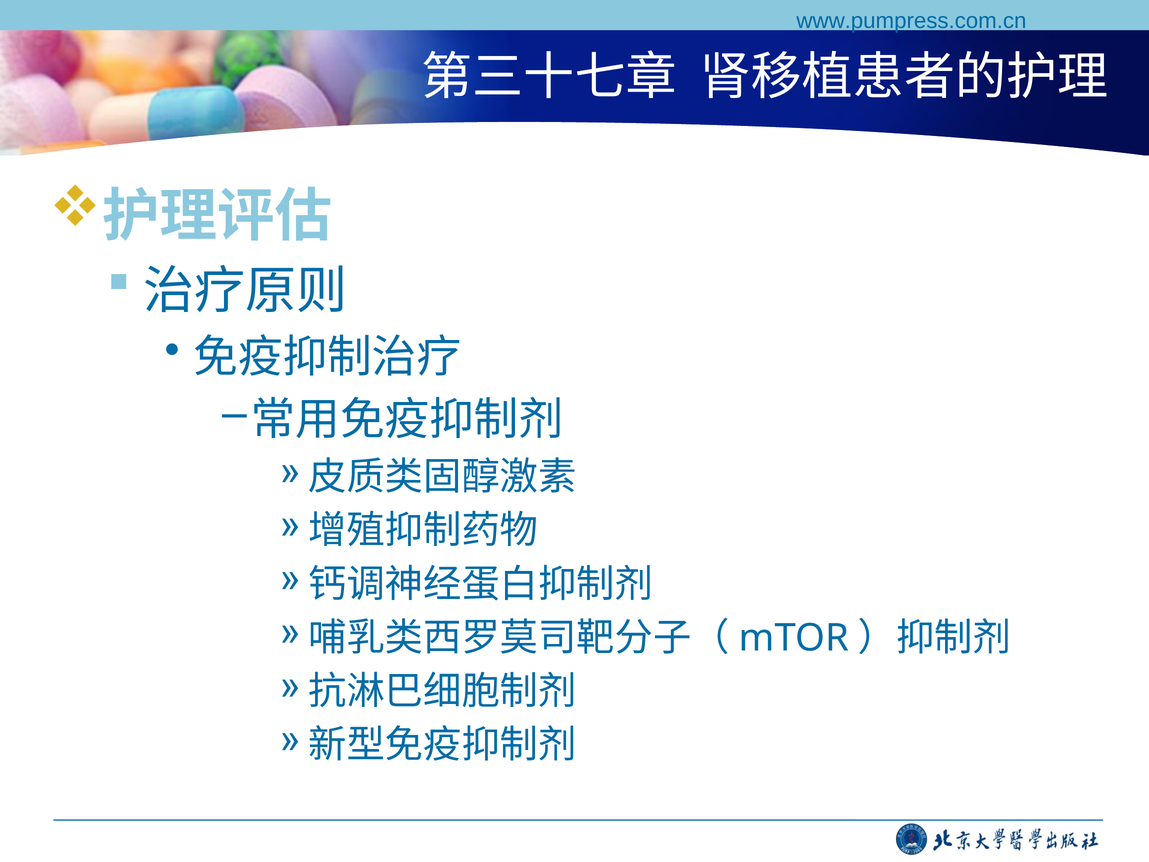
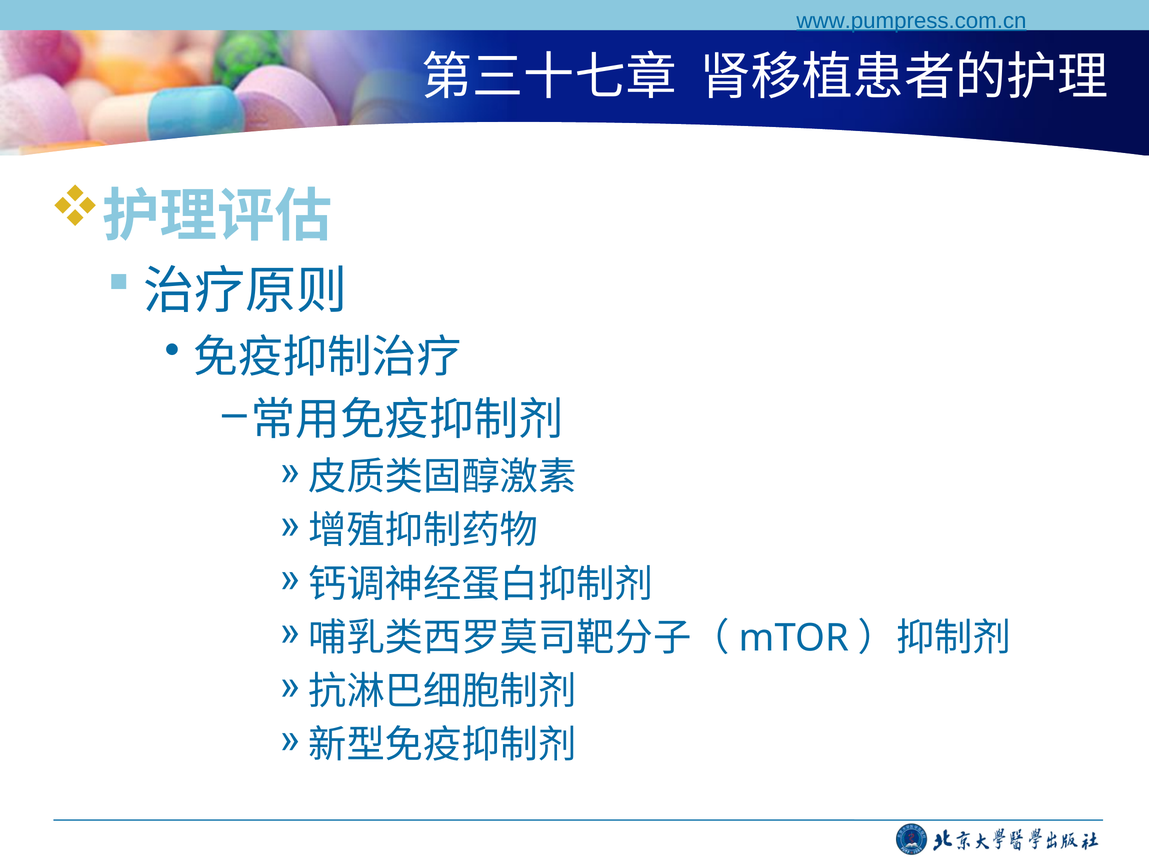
www.pumpress.com.cn underline: none -> present
